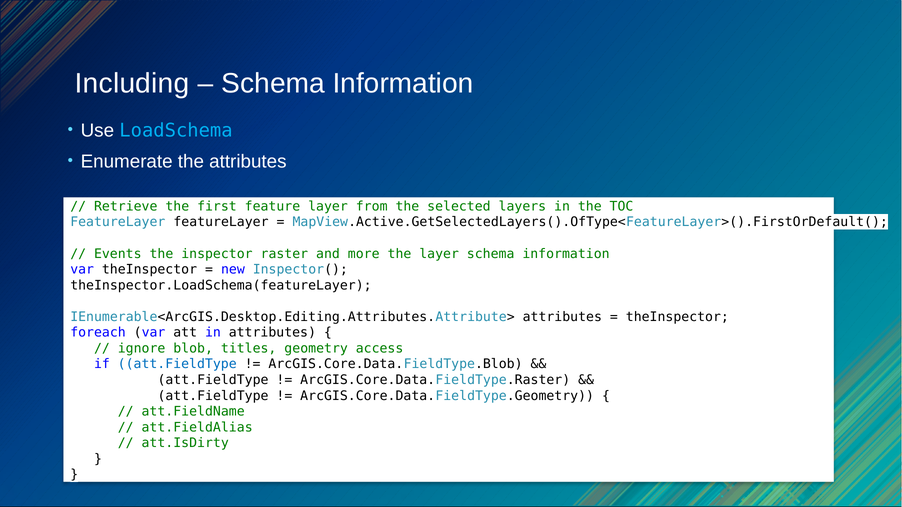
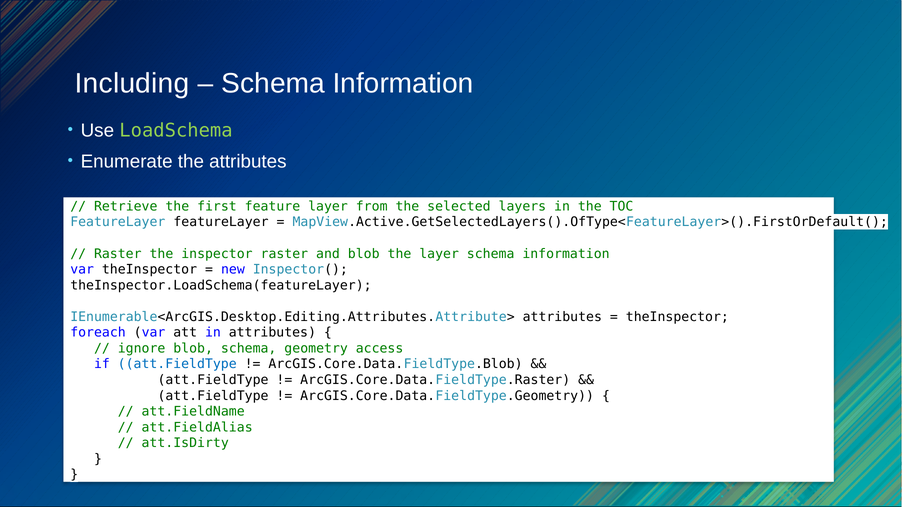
LoadSchema colour: light blue -> light green
Events at (118, 254): Events -> Raster
and more: more -> blob
blob titles: titles -> schema
